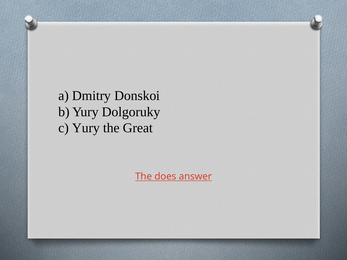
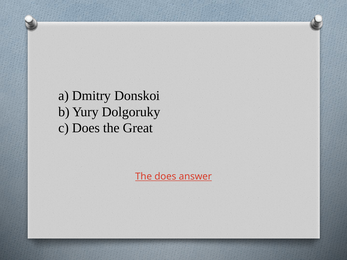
c Yury: Yury -> Does
